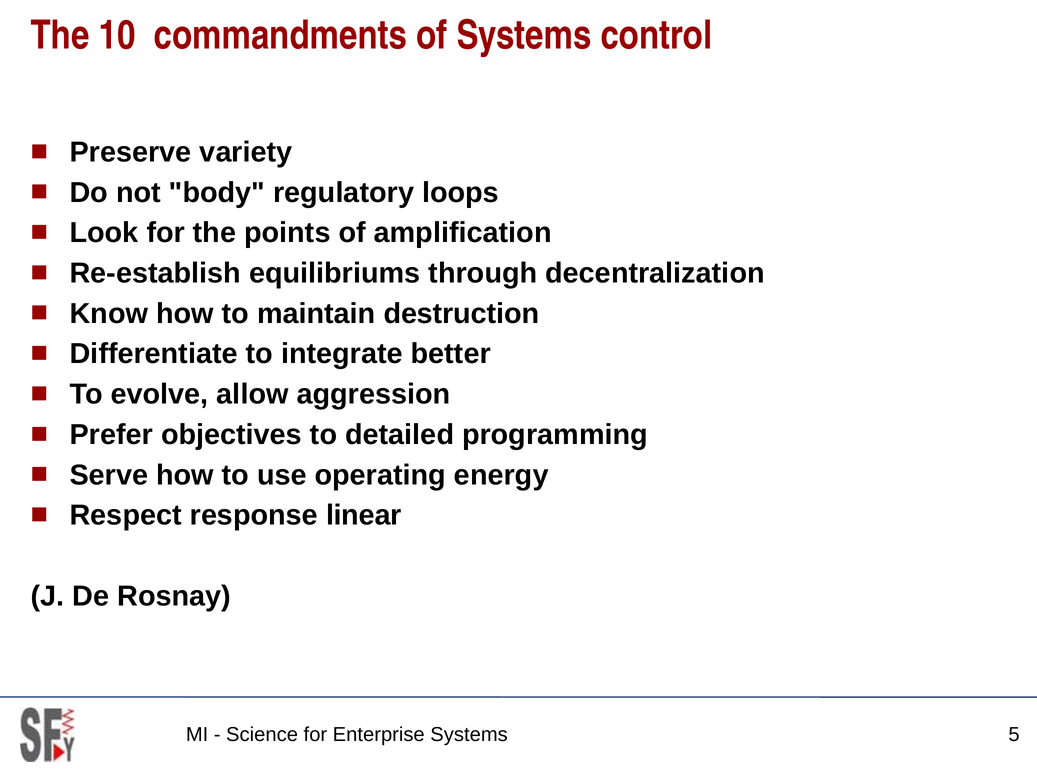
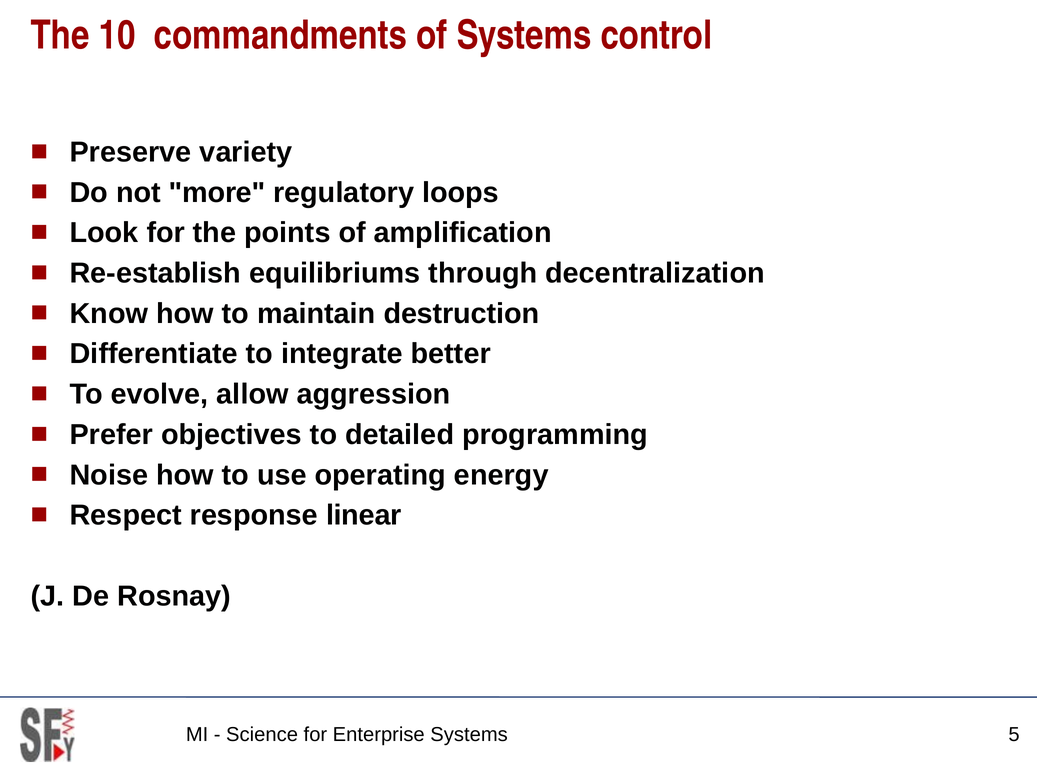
body: body -> more
Serve: Serve -> Noise
